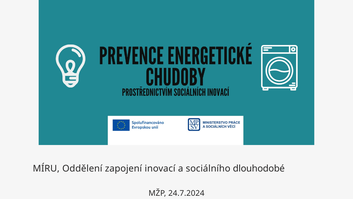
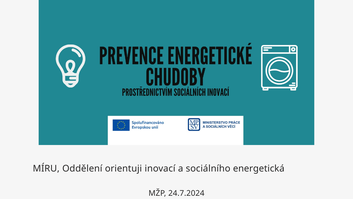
zapojení: zapojení -> orientuji
dlouhodobé: dlouhodobé -> energetická
